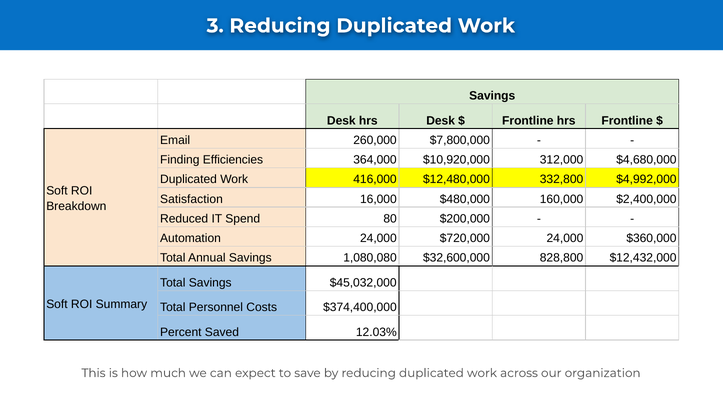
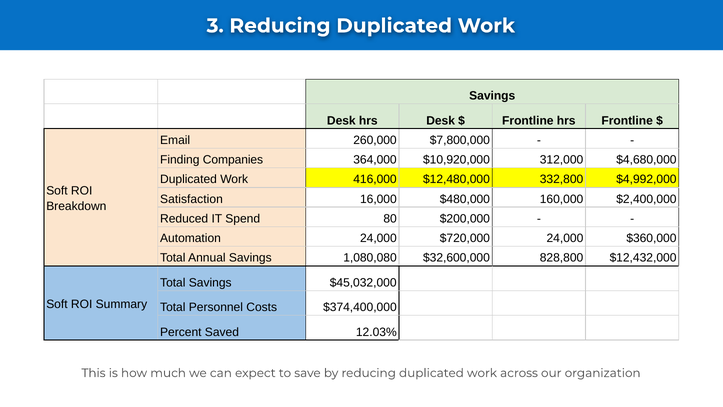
Efficiencies: Efficiencies -> Companies
